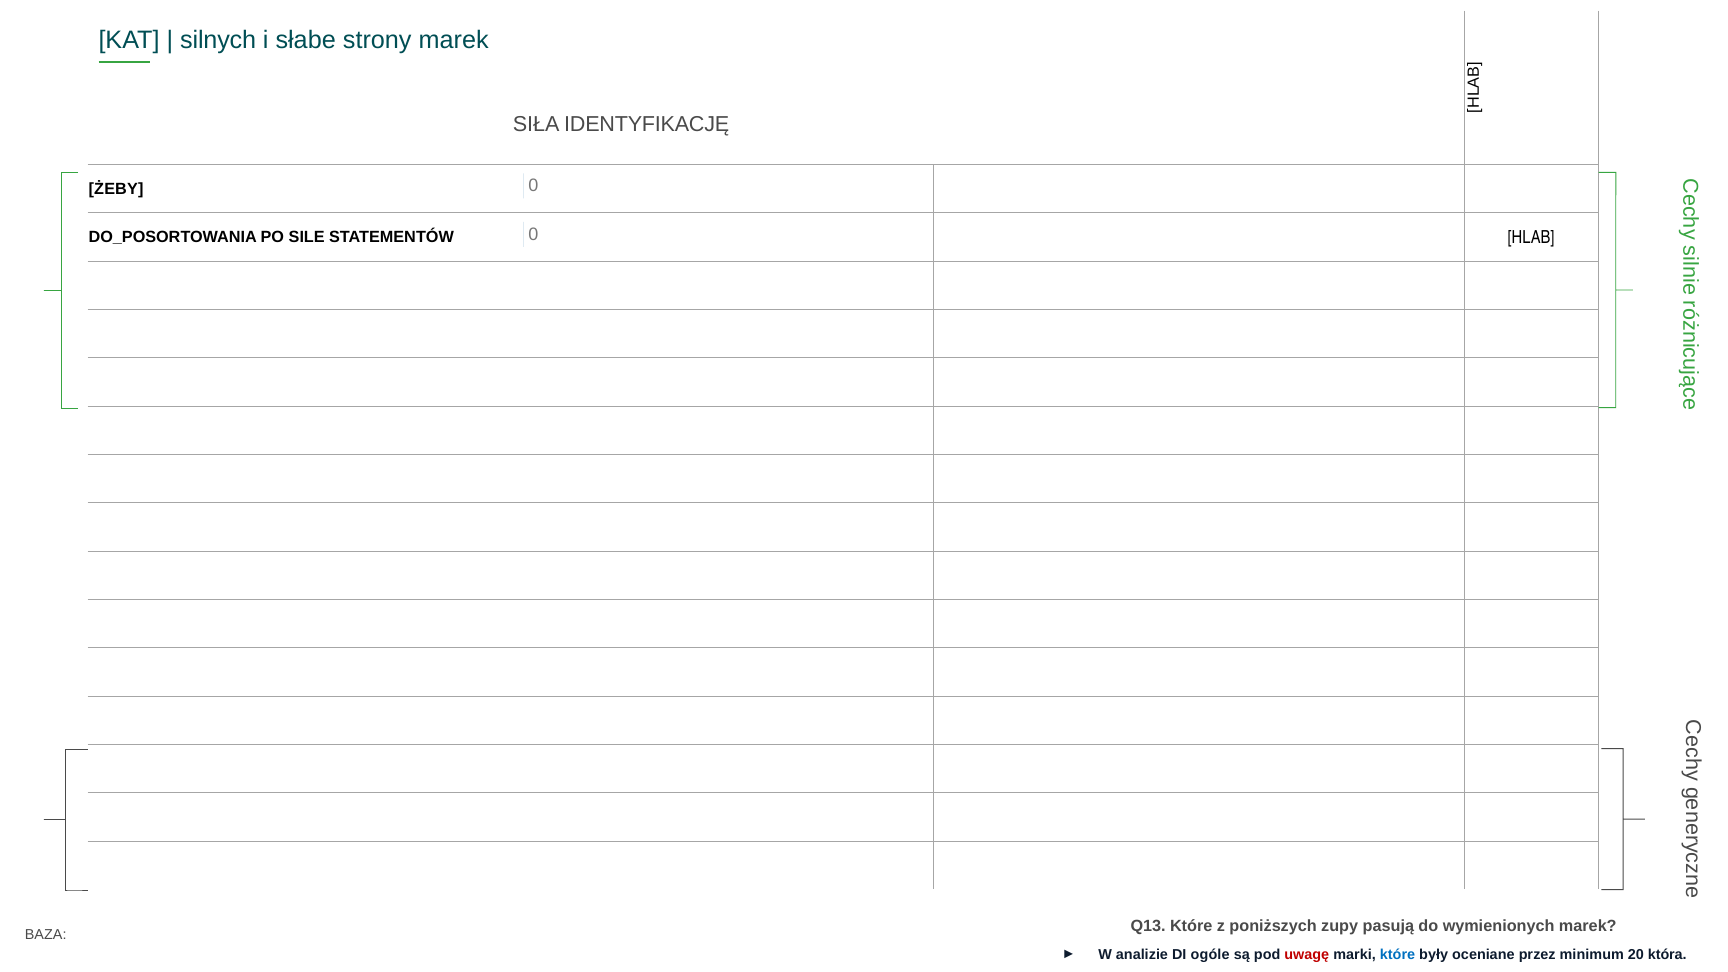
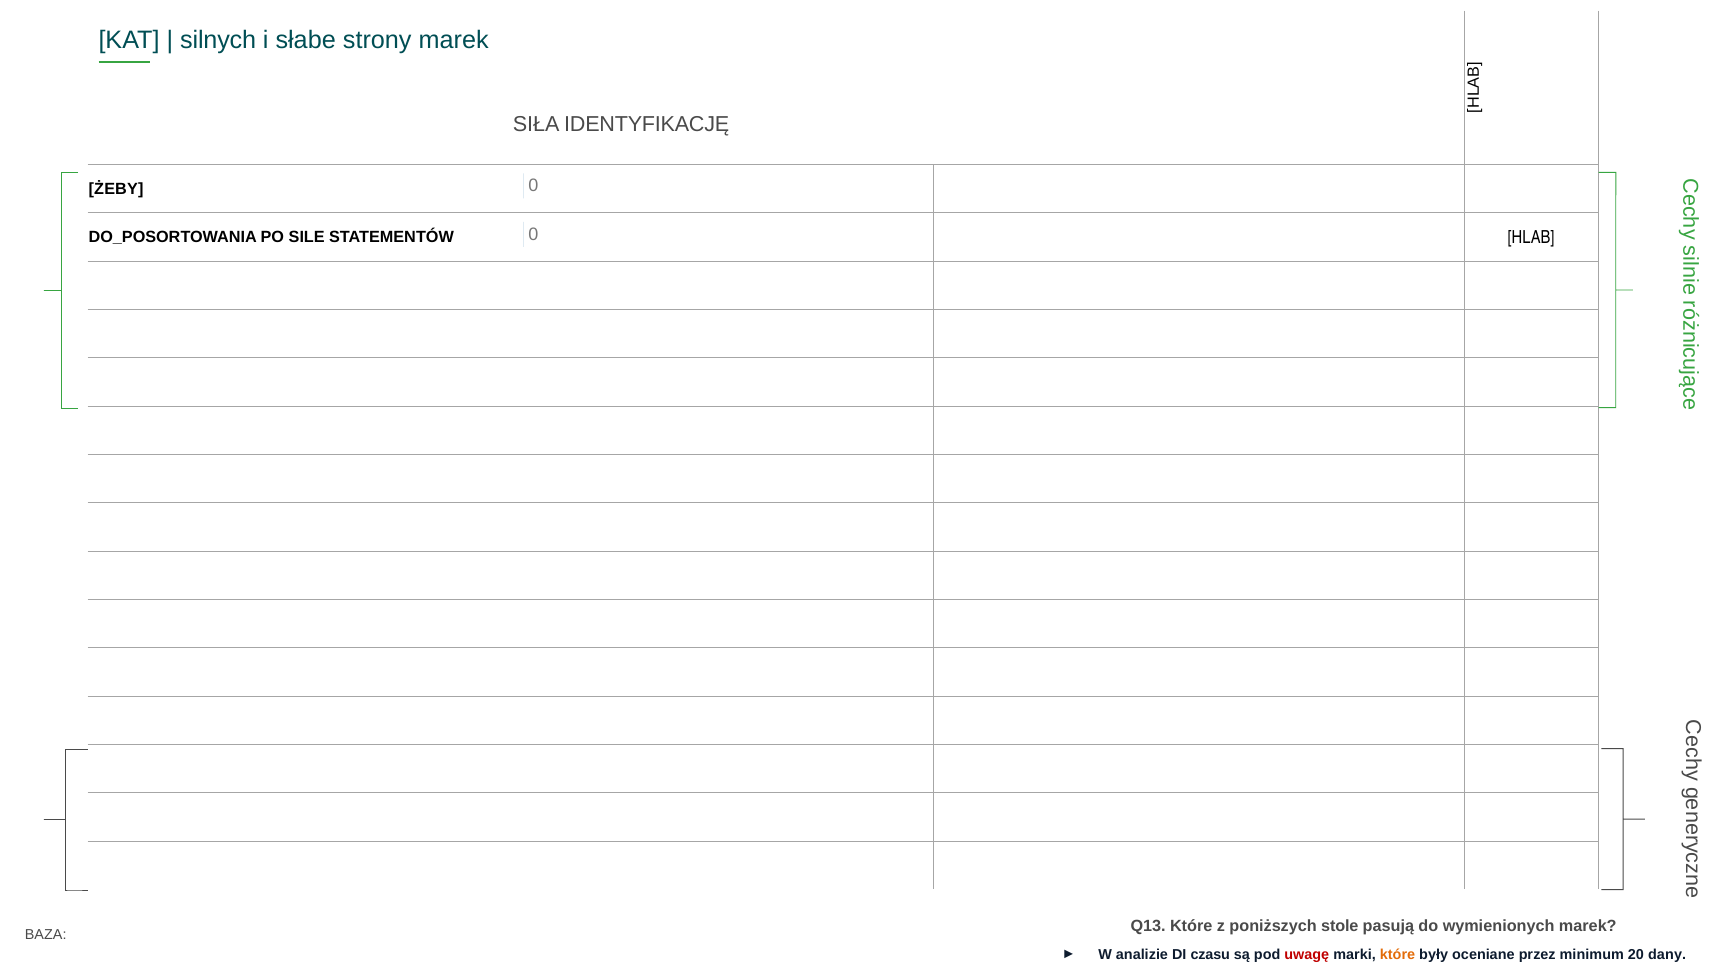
zupy: zupy -> stole
ogóle: ogóle -> czasu
które at (1397, 955) colour: blue -> orange
która: która -> dany
